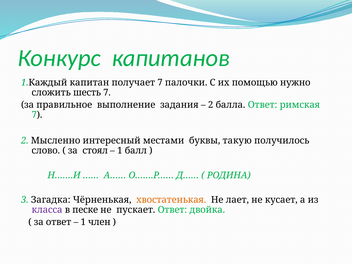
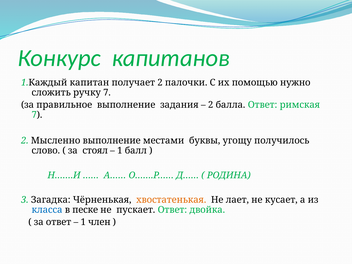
получает 7: 7 -> 2
шесть: шесть -> ручку
Мысленно интересный: интересный -> выполнение
такую: такую -> угощу
класса colour: purple -> blue
